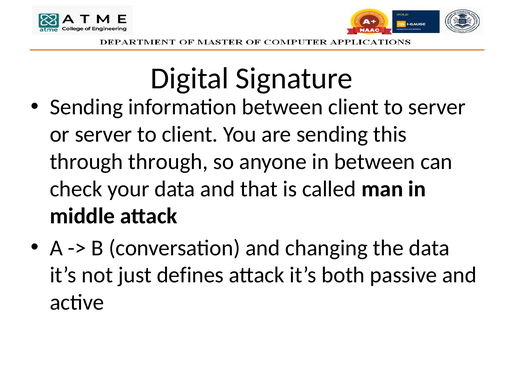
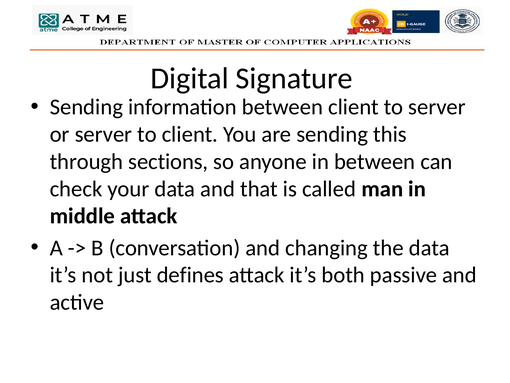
through through: through -> sections
